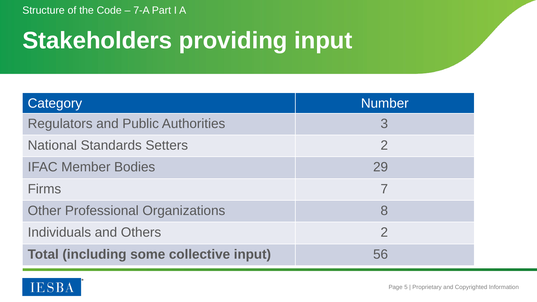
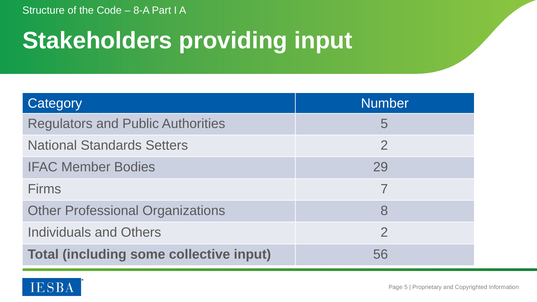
7-A: 7-A -> 8-A
Authorities 3: 3 -> 5
